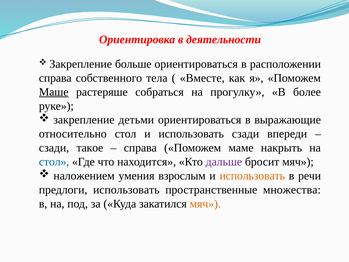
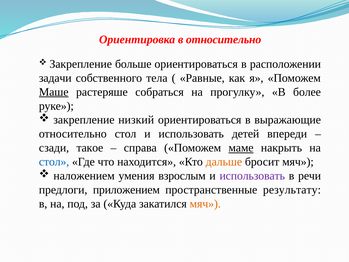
в деятельности: деятельности -> относительно
справа at (55, 78): справа -> задачи
Вместе: Вместе -> Равные
детьми: детьми -> низкий
использовать сзади: сзади -> детей
маме underline: none -> present
дальше colour: purple -> orange
использовать at (252, 176) colour: orange -> purple
предлоги использовать: использовать -> приложением
множества: множества -> результату
